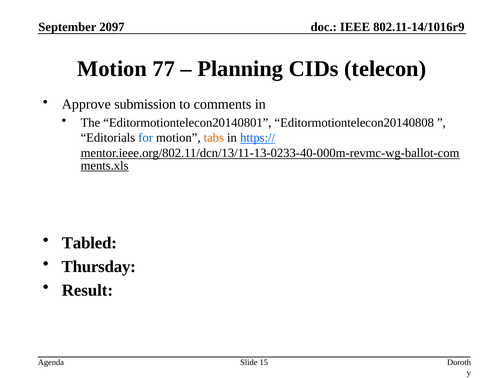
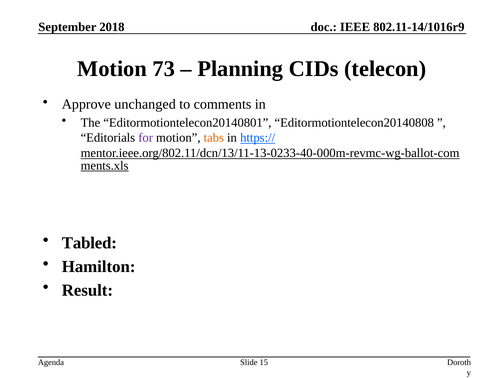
2097: 2097 -> 2018
77: 77 -> 73
submission: submission -> unchanged
for colour: blue -> purple
Thursday: Thursday -> Hamilton
